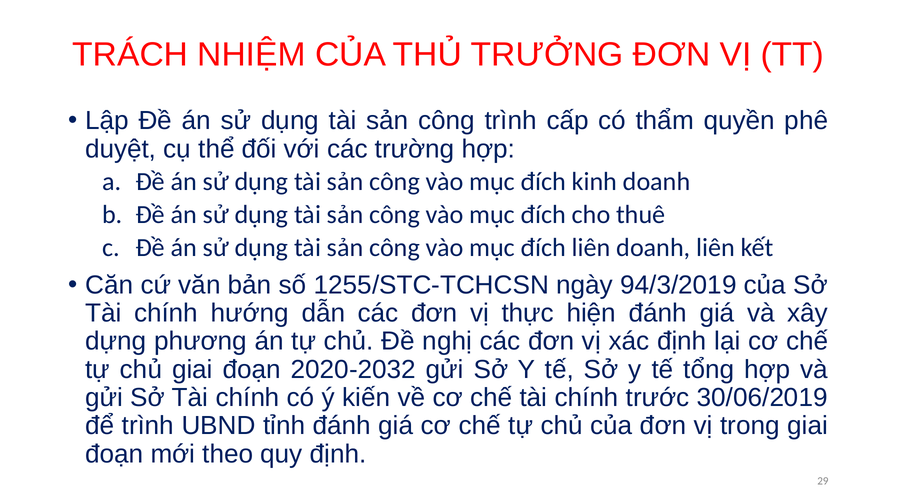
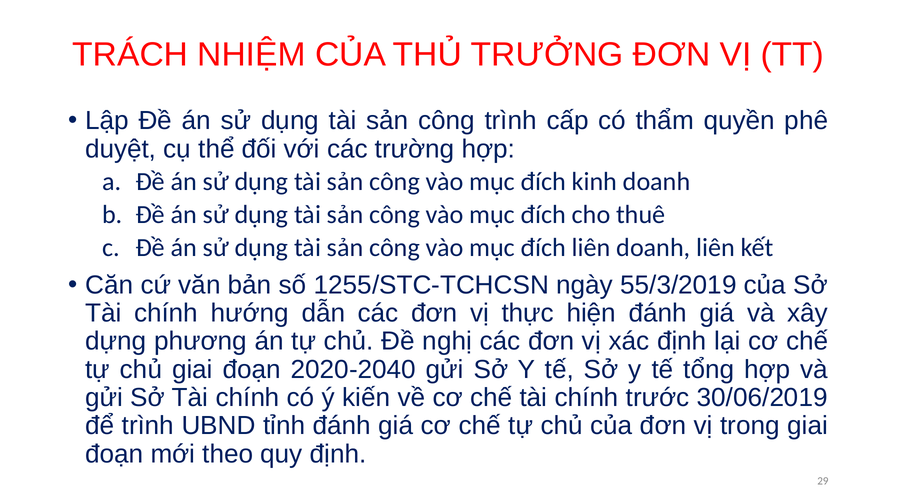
94/3/2019: 94/3/2019 -> 55/3/2019
2020-2032: 2020-2032 -> 2020-2040
